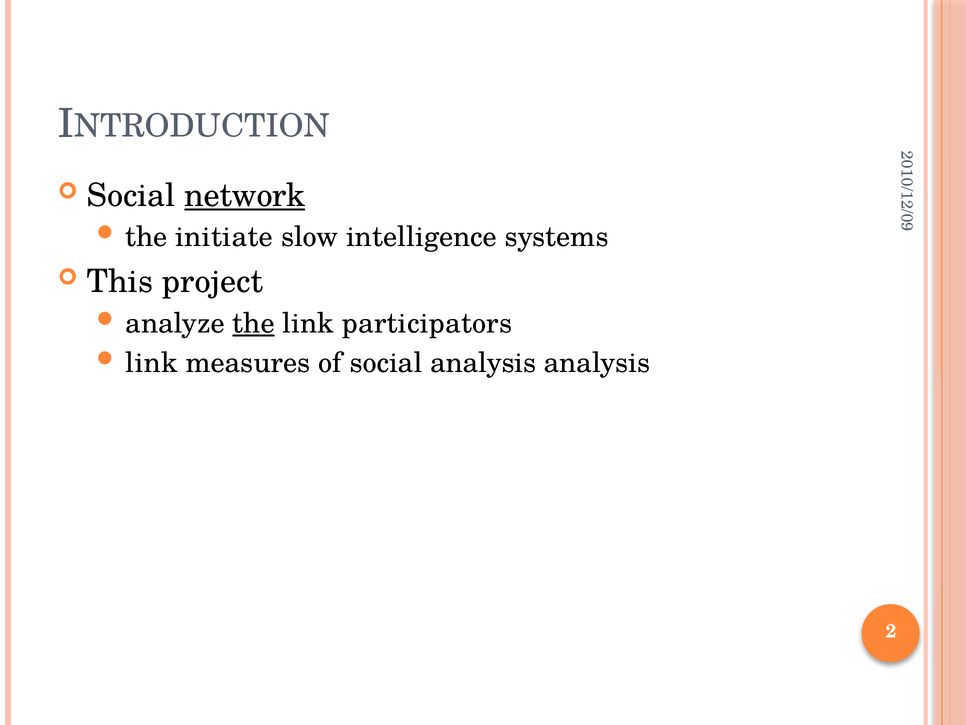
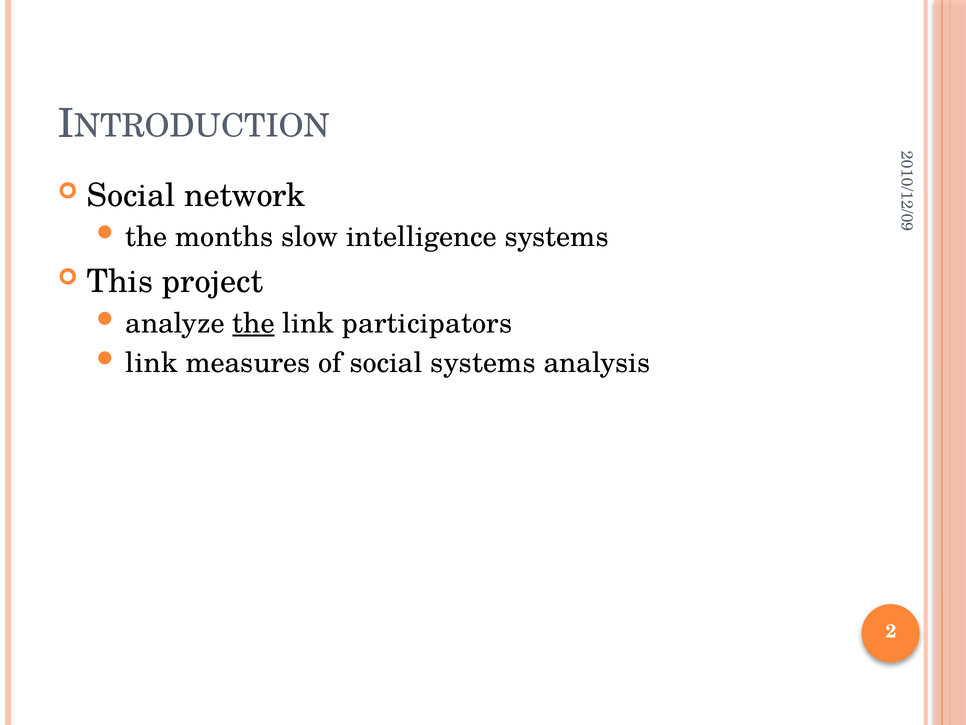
network underline: present -> none
initiate: initiate -> months
social analysis: analysis -> systems
